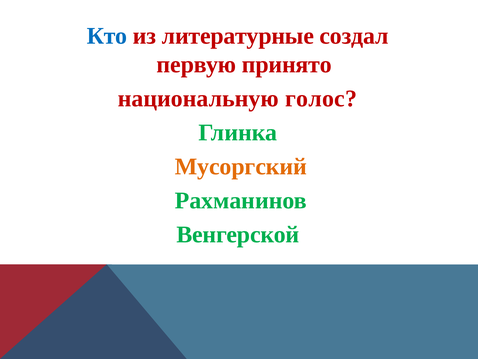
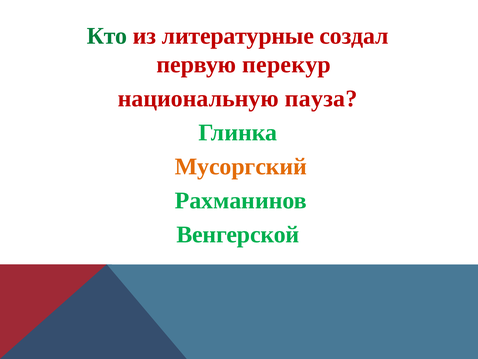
Кто colour: blue -> green
принято: принято -> перекур
голос: голос -> пауза
